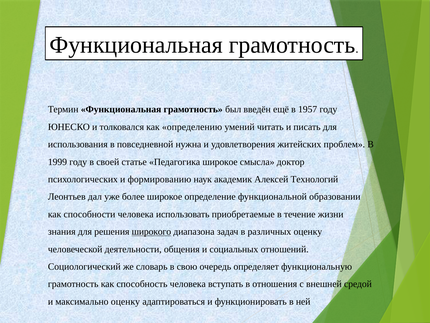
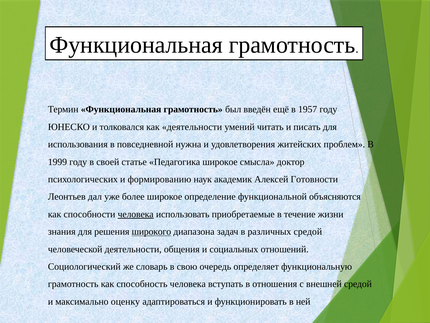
как определению: определению -> деятельности
Технологий: Технологий -> Готовности
образовании: образовании -> объясняются
человека at (136, 214) underline: none -> present
различных оценку: оценку -> средой
